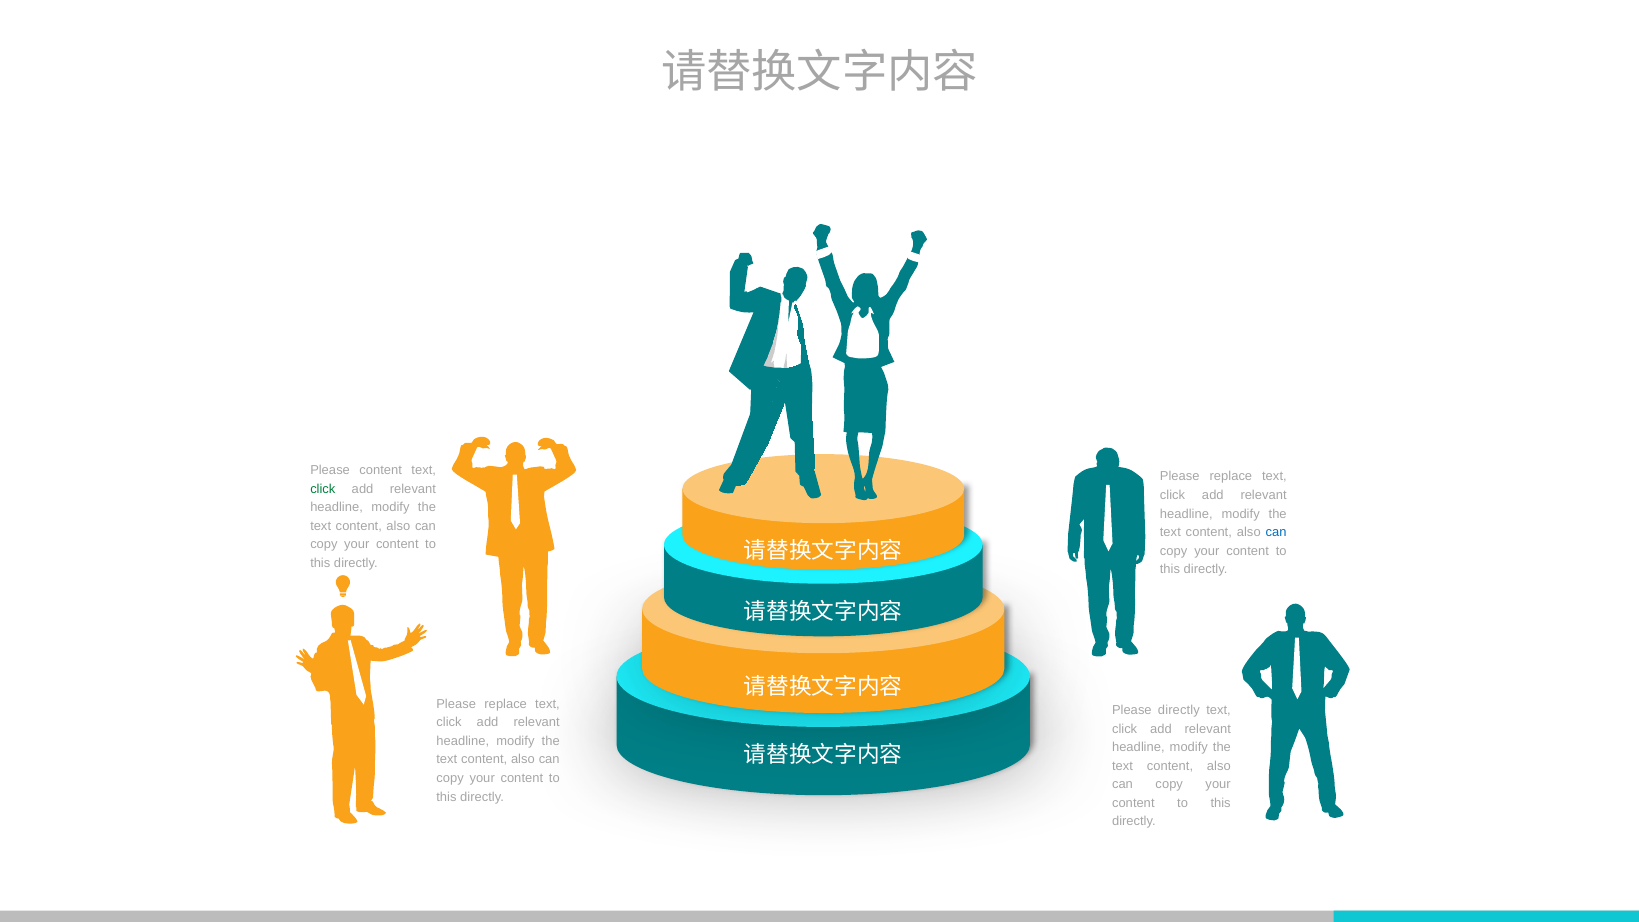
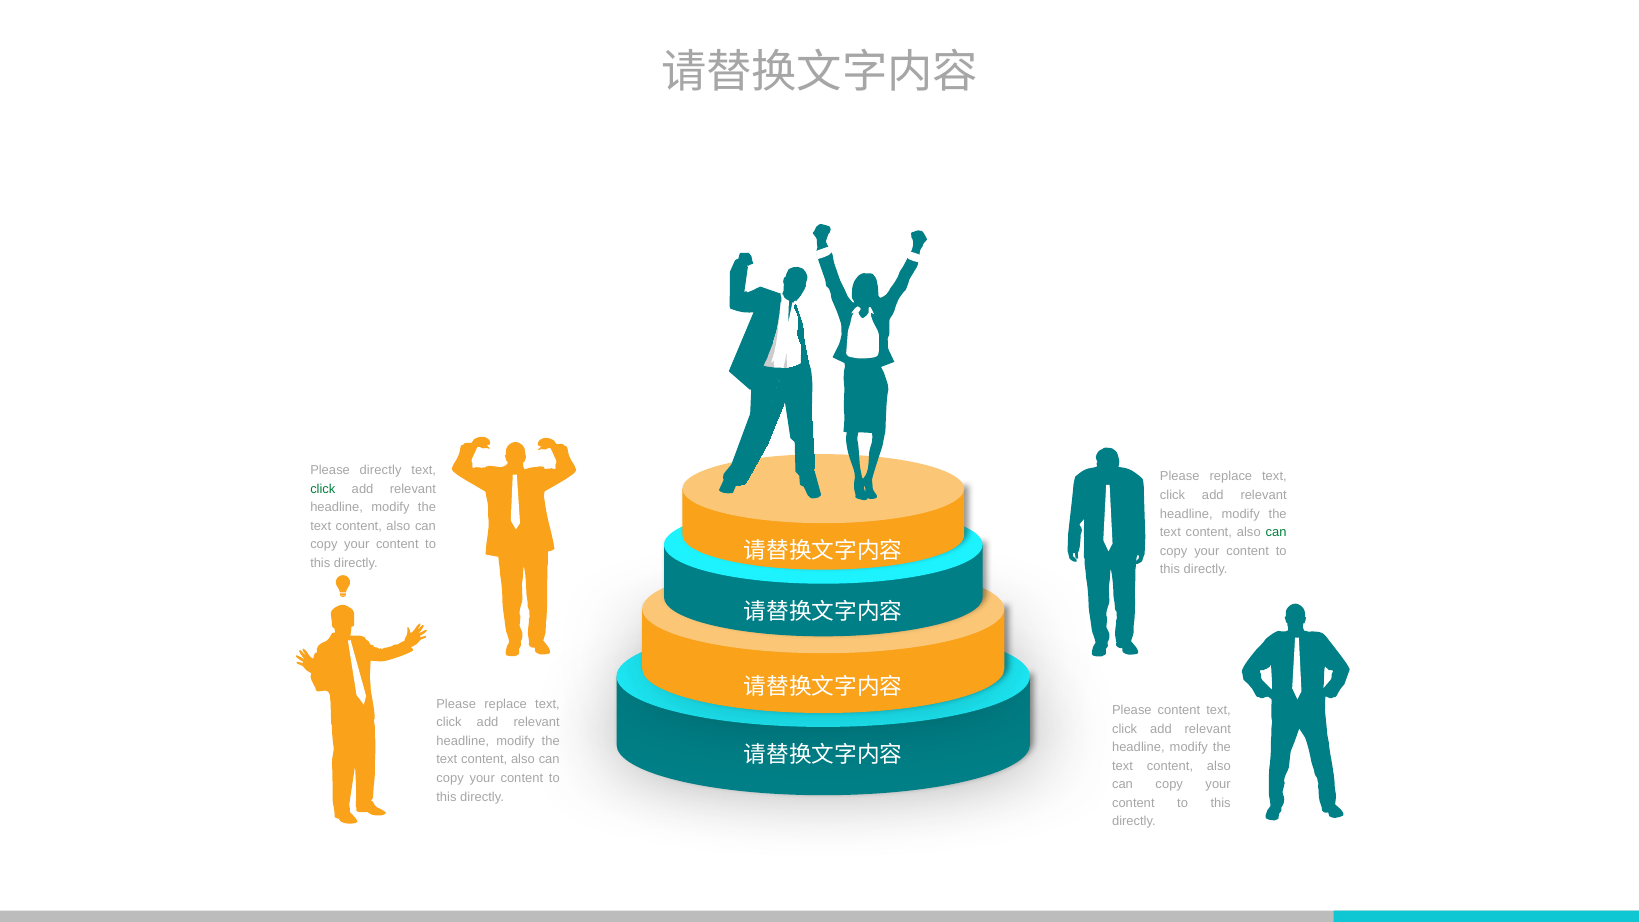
Please content: content -> directly
can at (1276, 532) colour: blue -> green
Please directly: directly -> content
